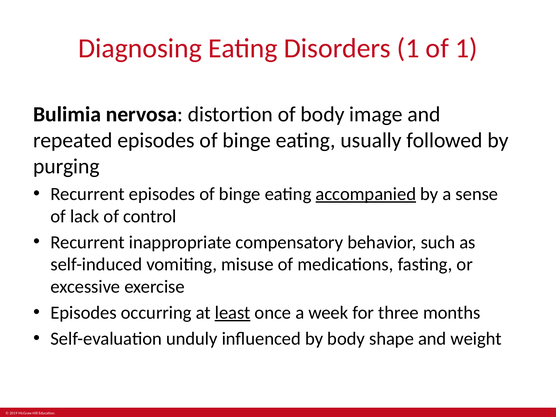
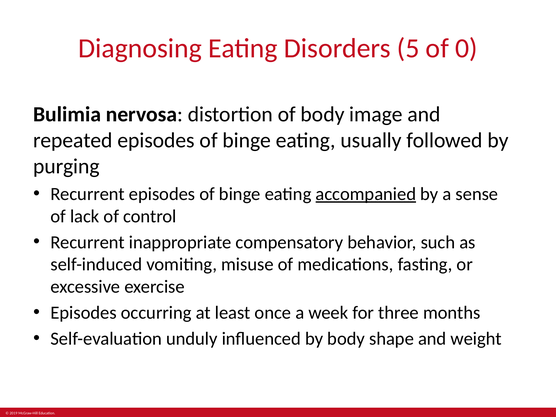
Disorders 1: 1 -> 5
of 1: 1 -> 0
least underline: present -> none
